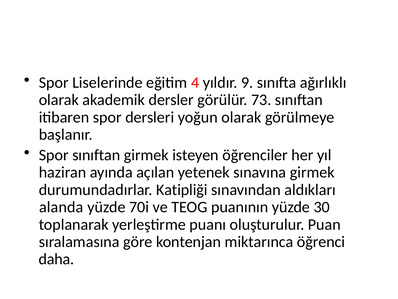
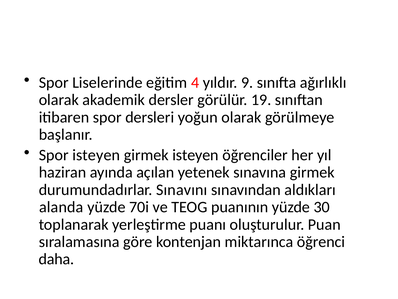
73: 73 -> 19
Spor sınıftan: sınıftan -> isteyen
Katipliği: Katipliği -> Sınavını
